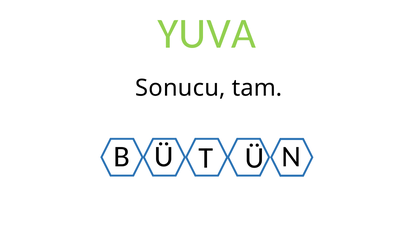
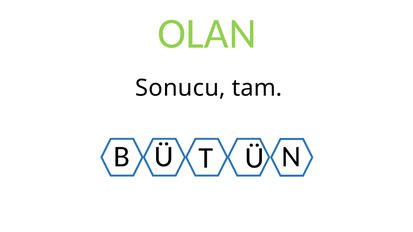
YUVA: YUVA -> OLAN
